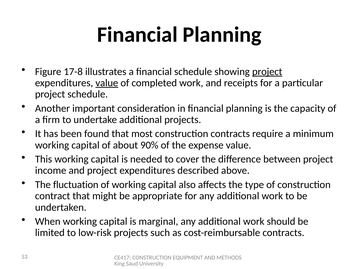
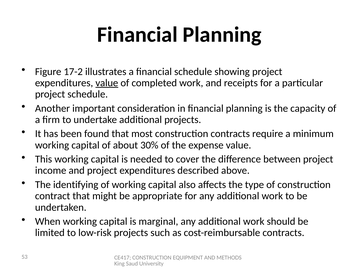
17-8: 17-8 -> 17-2
project at (267, 72) underline: present -> none
90%: 90% -> 30%
fluctuation: fluctuation -> identifying
